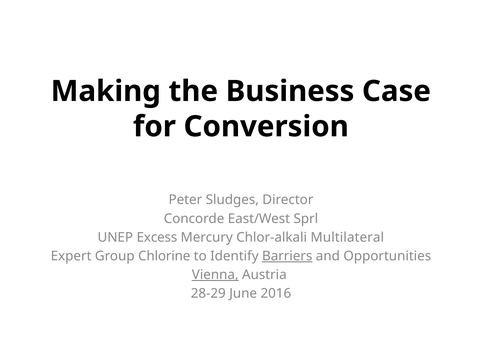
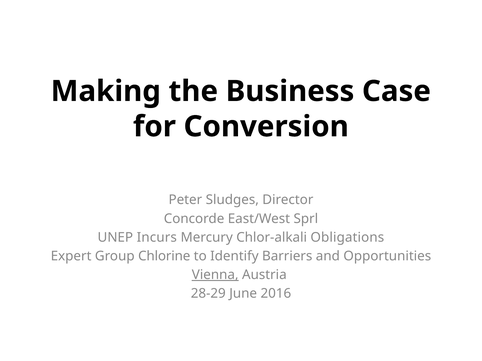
Excess: Excess -> Incurs
Multilateral: Multilateral -> Obligations
Barriers underline: present -> none
